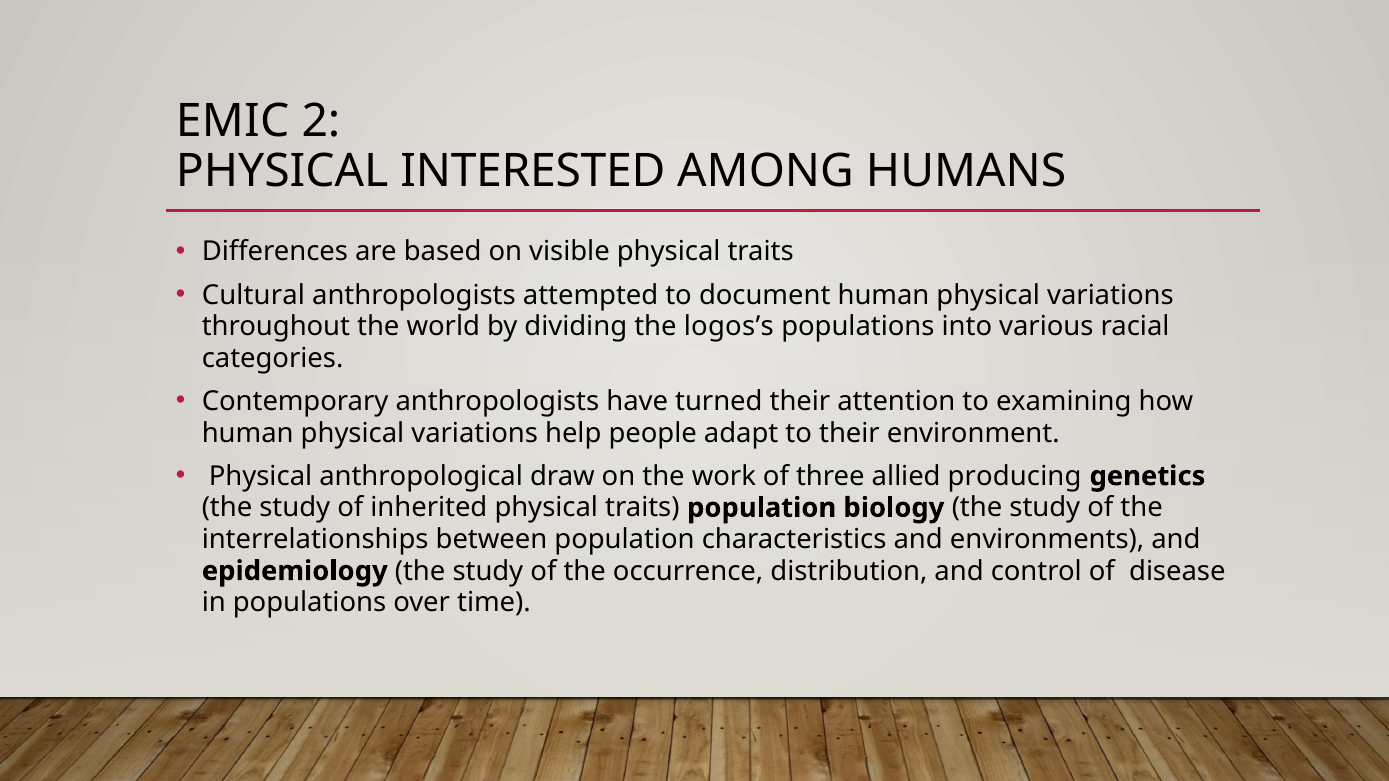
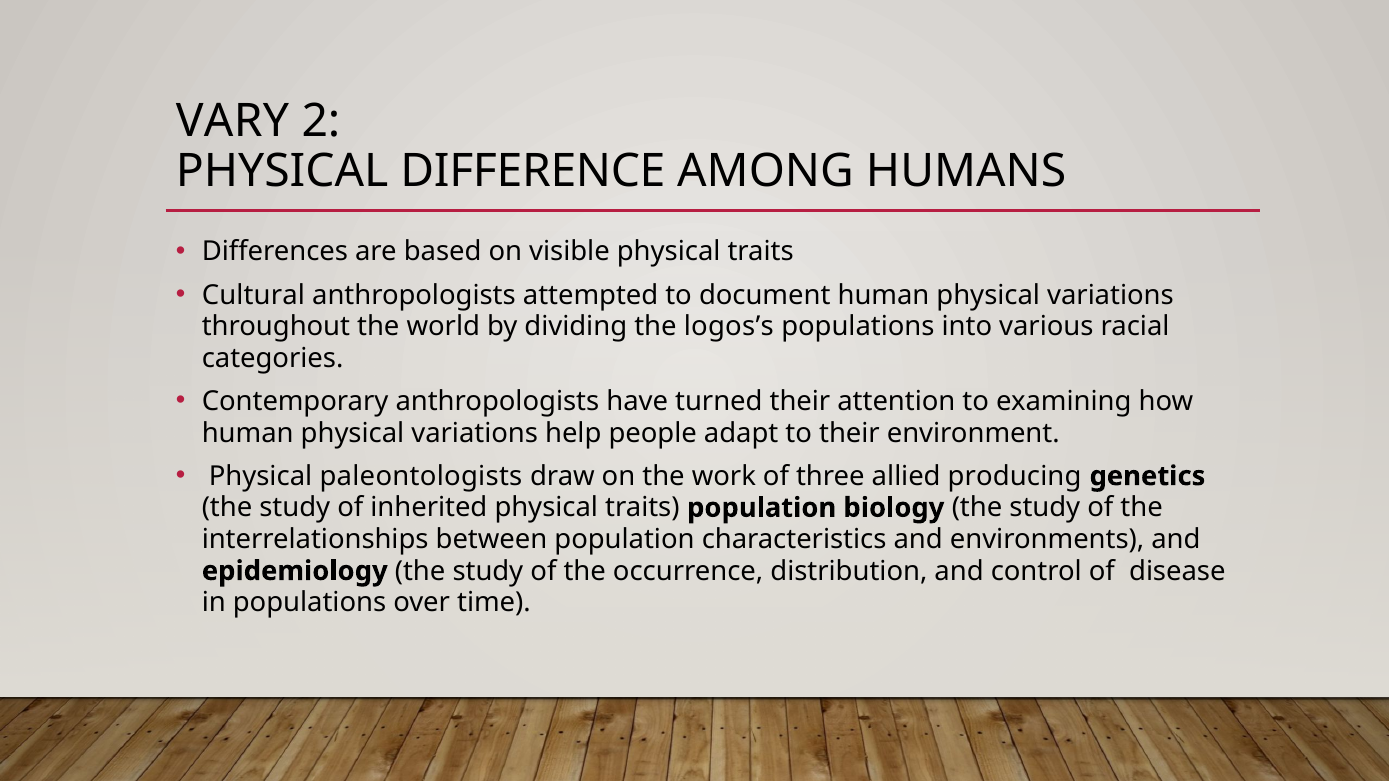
EMIC: EMIC -> VARY
INTERESTED: INTERESTED -> DIFFERENCE
anthropological: anthropological -> paleontologists
